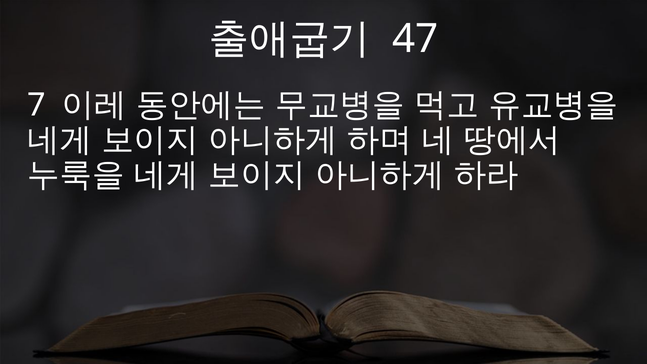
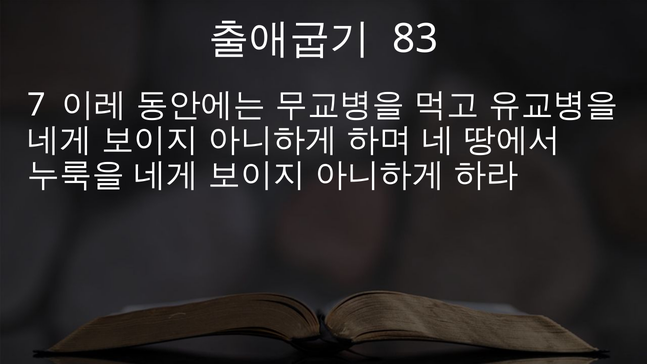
47: 47 -> 83
